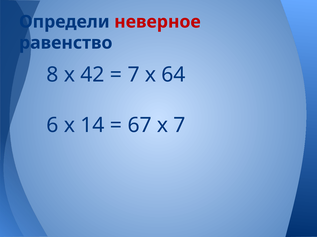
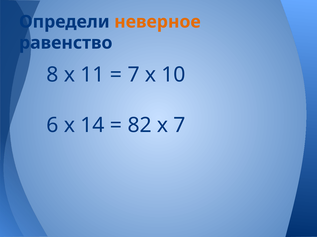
неверное colour: red -> orange
42: 42 -> 11
64: 64 -> 10
67: 67 -> 82
